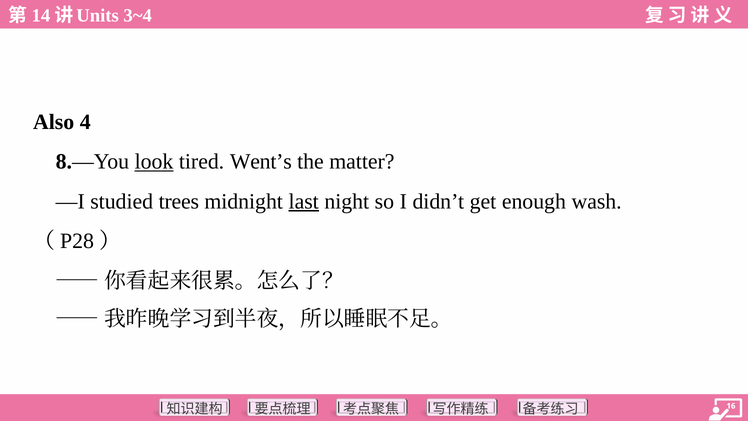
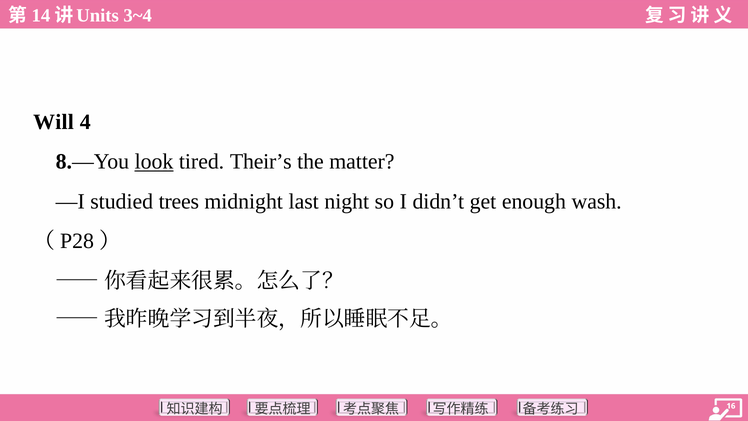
Also: Also -> Will
Went’s: Went’s -> Their’s
last underline: present -> none
